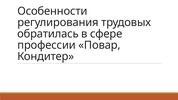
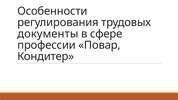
обратилась: обратилась -> документы
